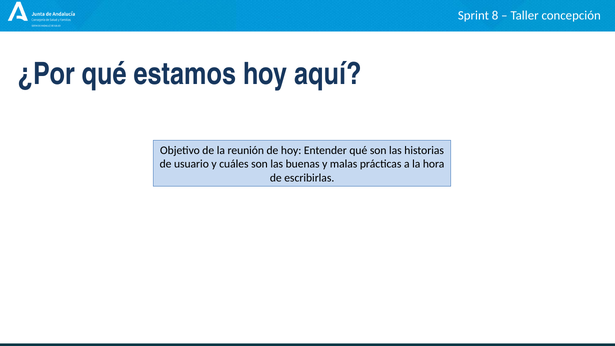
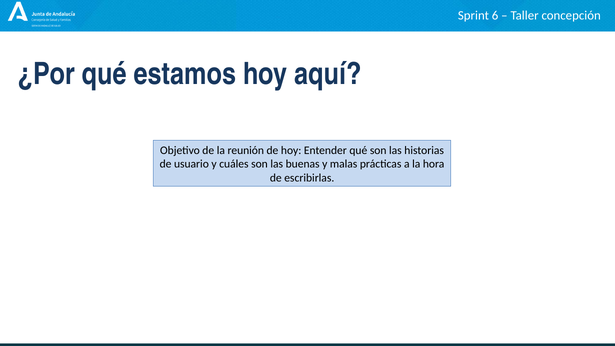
8: 8 -> 6
